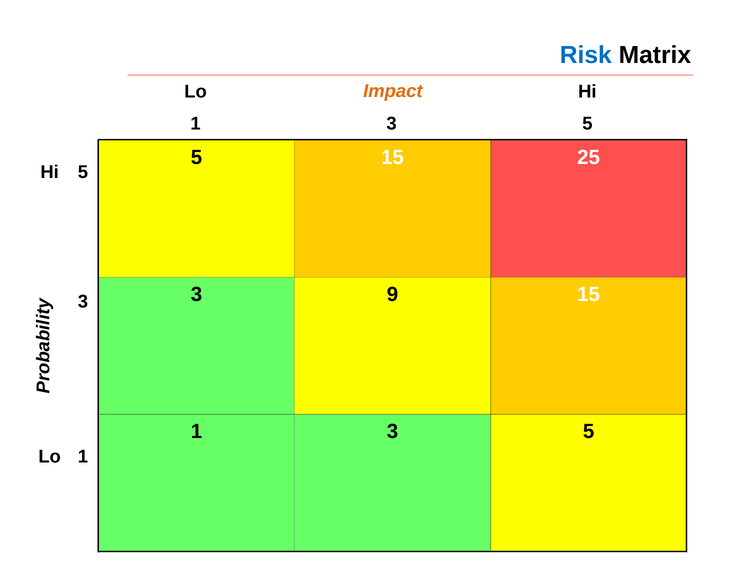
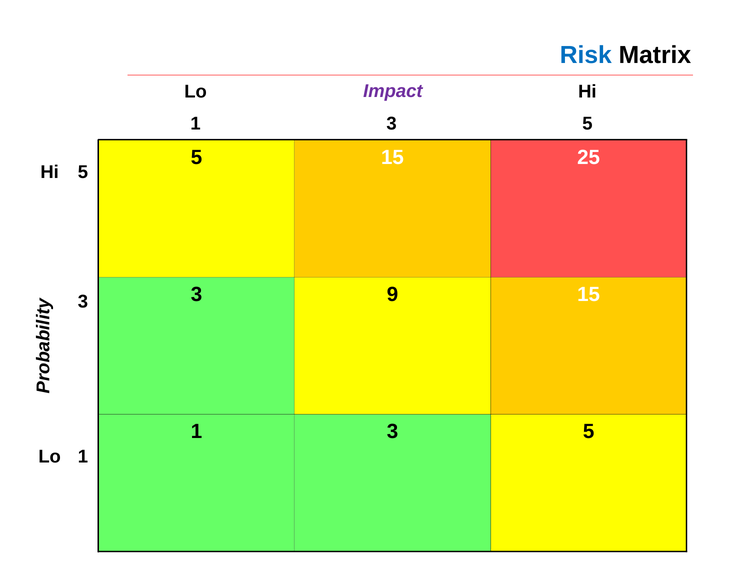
Impact colour: orange -> purple
